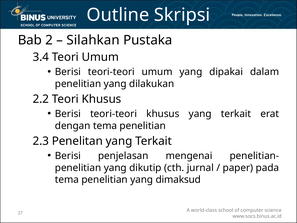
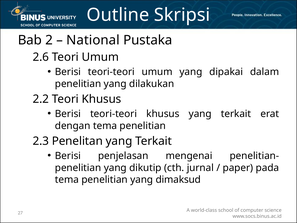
Silahkan: Silahkan -> National
3.4: 3.4 -> 2.6
